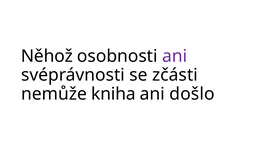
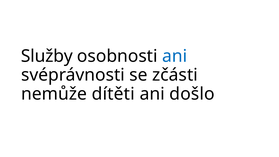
Něhož: Něhož -> Služby
ani at (175, 56) colour: purple -> blue
kniha: kniha -> dítěti
